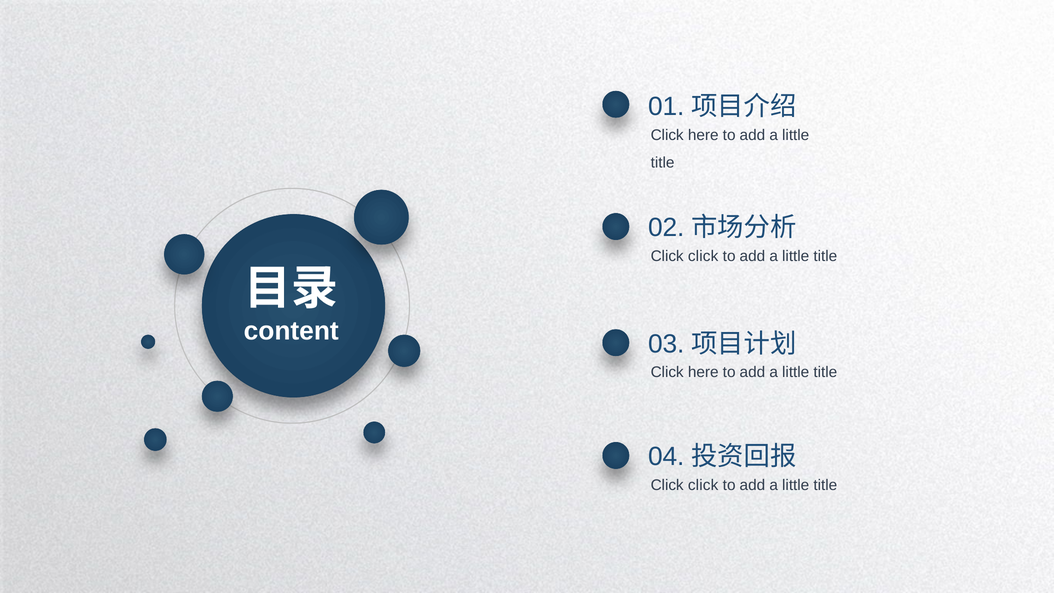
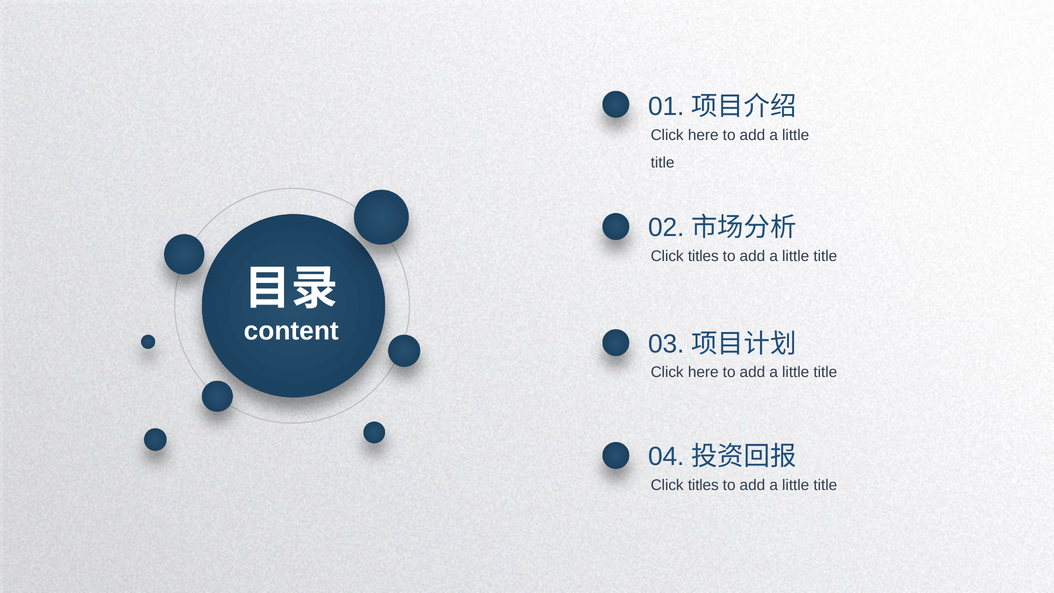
click at (703, 256): click -> titles
click at (703, 485): click -> titles
